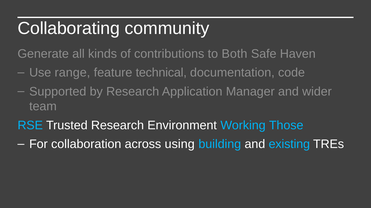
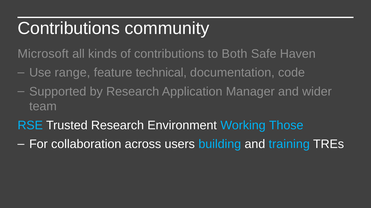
Collaborating at (69, 28): Collaborating -> Contributions
Generate: Generate -> Microsoft
using: using -> users
existing: existing -> training
